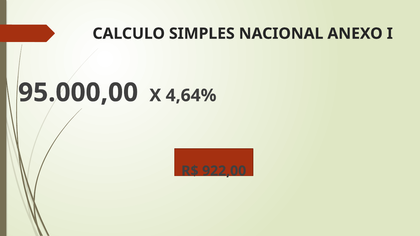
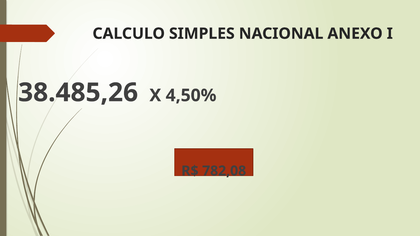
95.000,00: 95.000,00 -> 38.485,26
4,64%: 4,64% -> 4,50%
922,00: 922,00 -> 782,08
